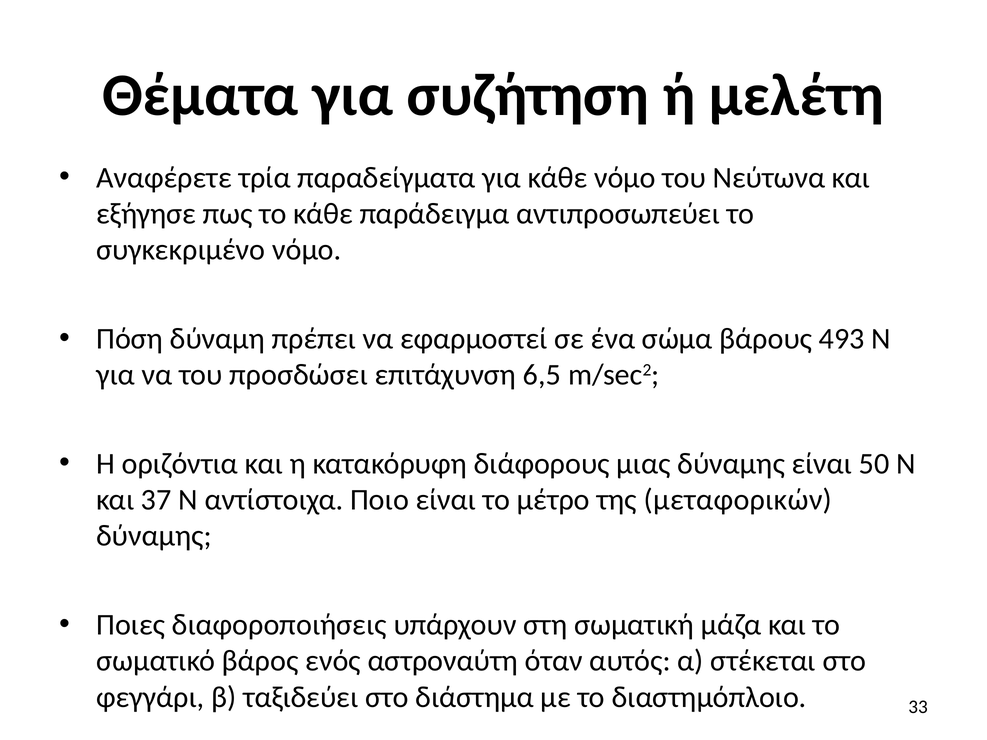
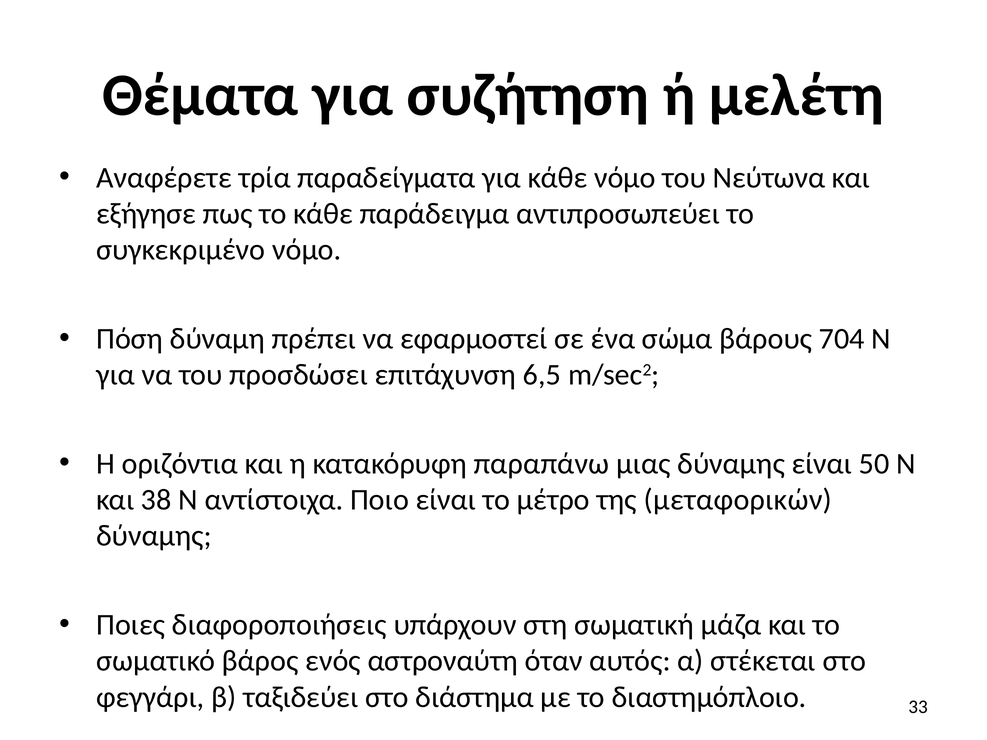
493: 493 -> 704
διάφορους: διάφορους -> παραπάνω
37: 37 -> 38
